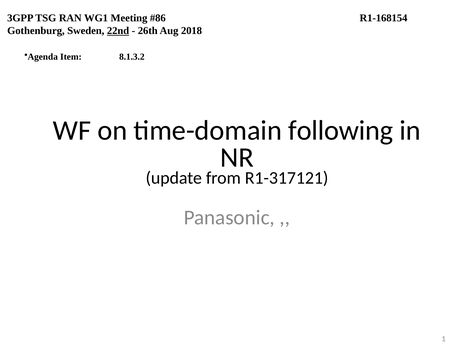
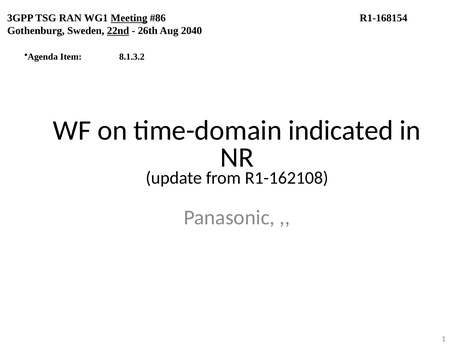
Meeting underline: none -> present
2018: 2018 -> 2040
following: following -> indicated
R1-317121: R1-317121 -> R1-162108
